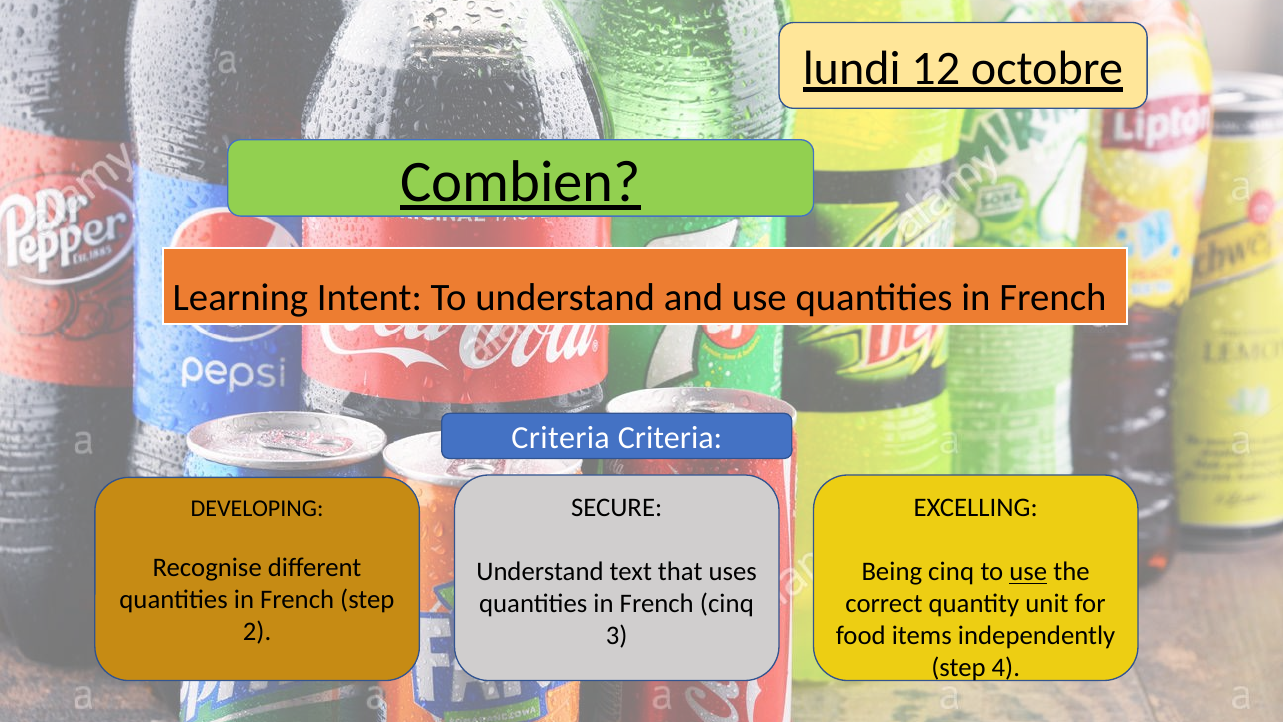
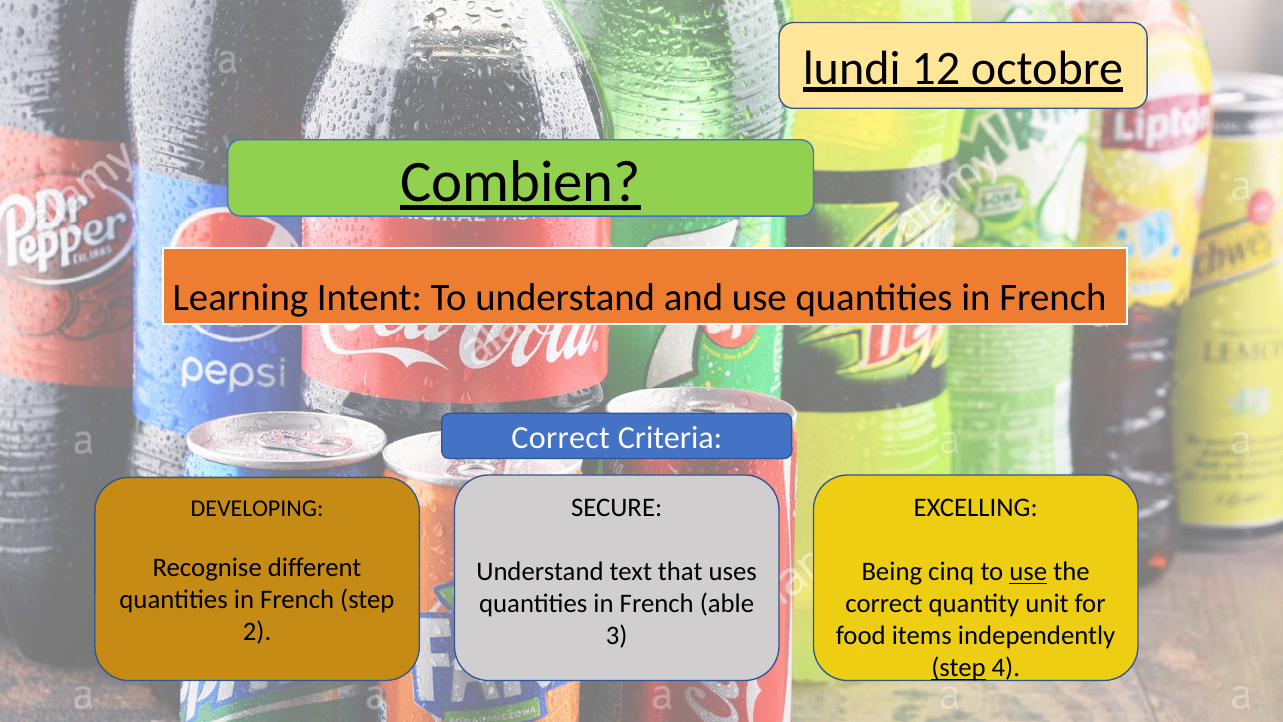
Criteria at (561, 438): Criteria -> Correct
French cinq: cinq -> able
step at (958, 668) underline: none -> present
